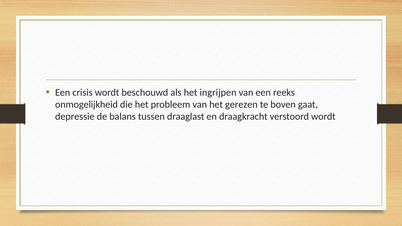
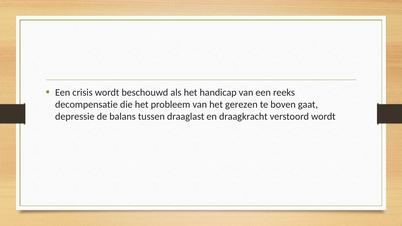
ingrijpen: ingrijpen -> handicap
onmogelijkheid: onmogelijkheid -> decompensatie
